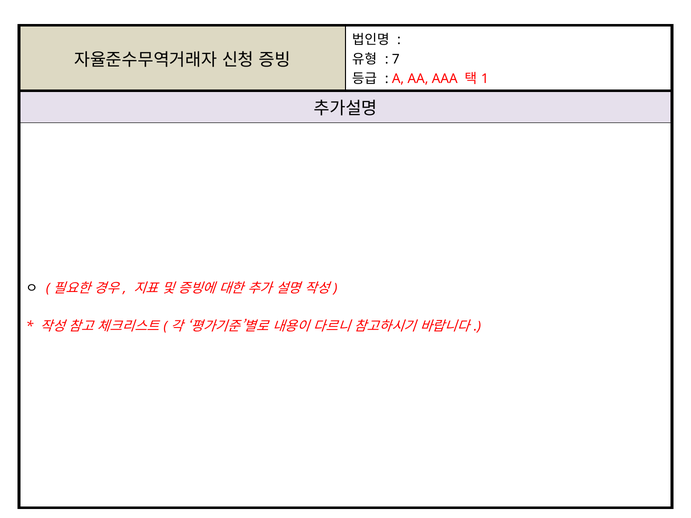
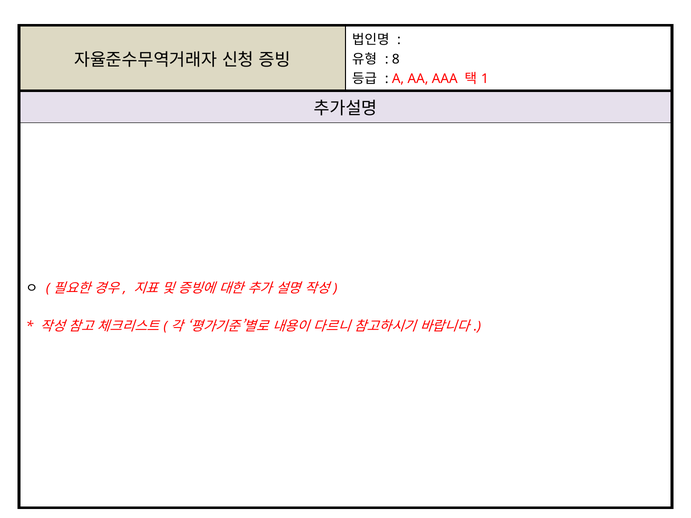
7: 7 -> 8
